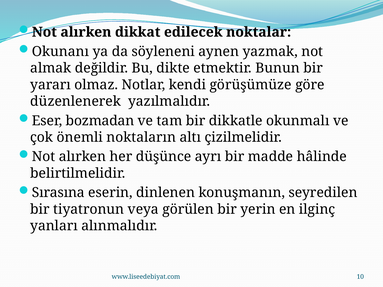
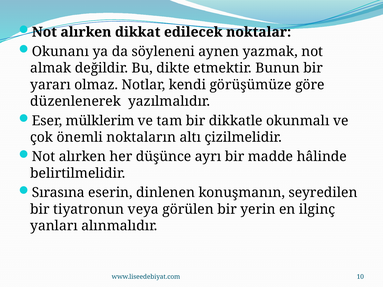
bozmadan: bozmadan -> mülklerim
